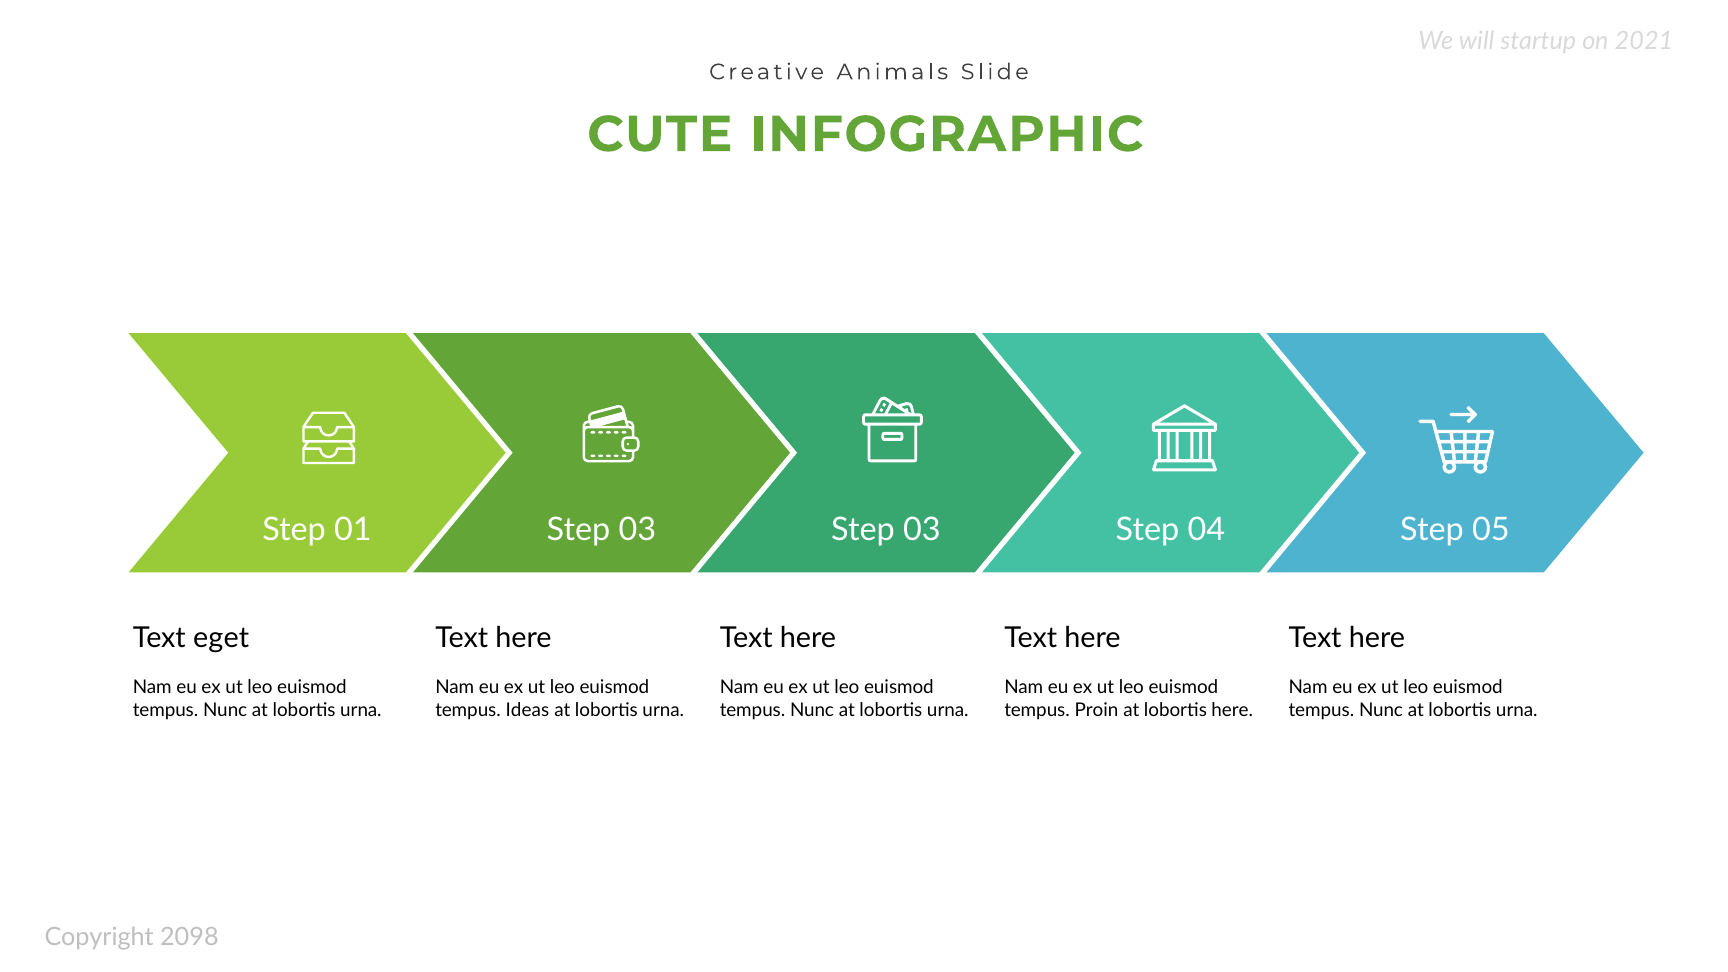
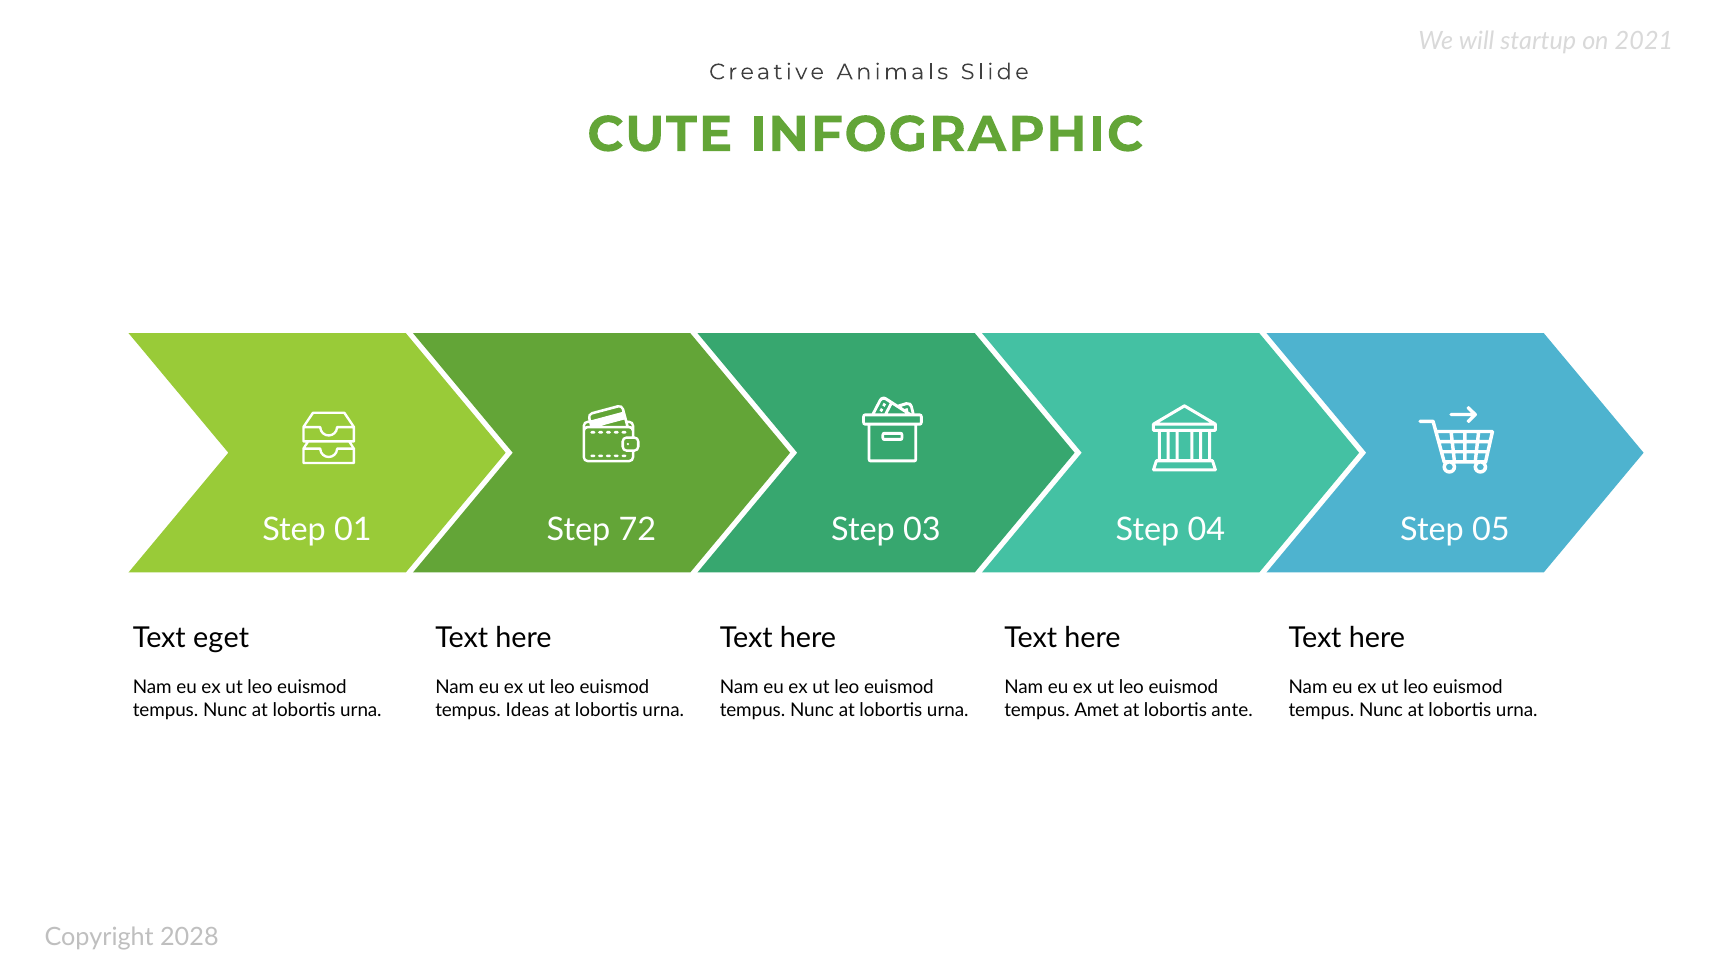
01 Step 03: 03 -> 72
Proin: Proin -> Amet
lobortis here: here -> ante
2098: 2098 -> 2028
